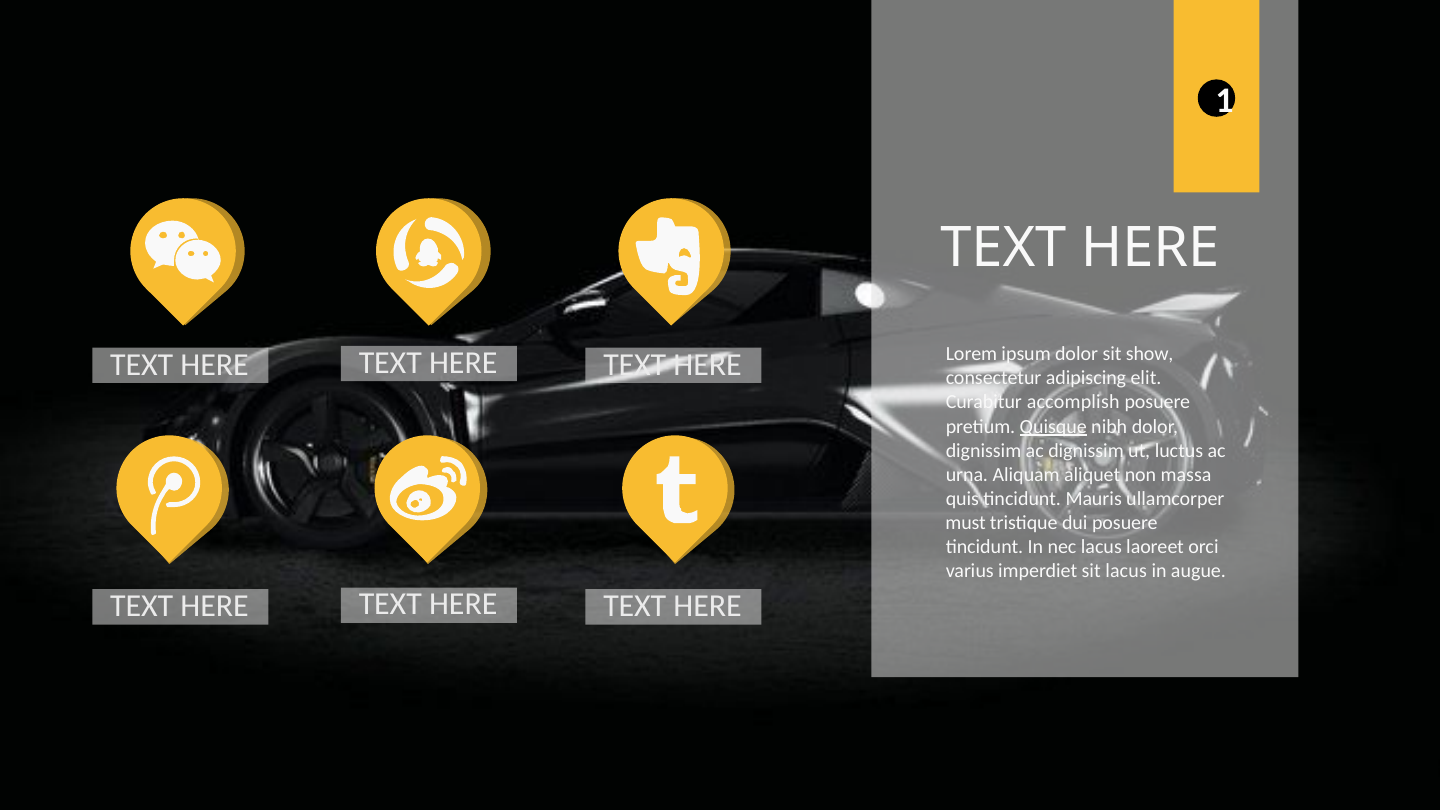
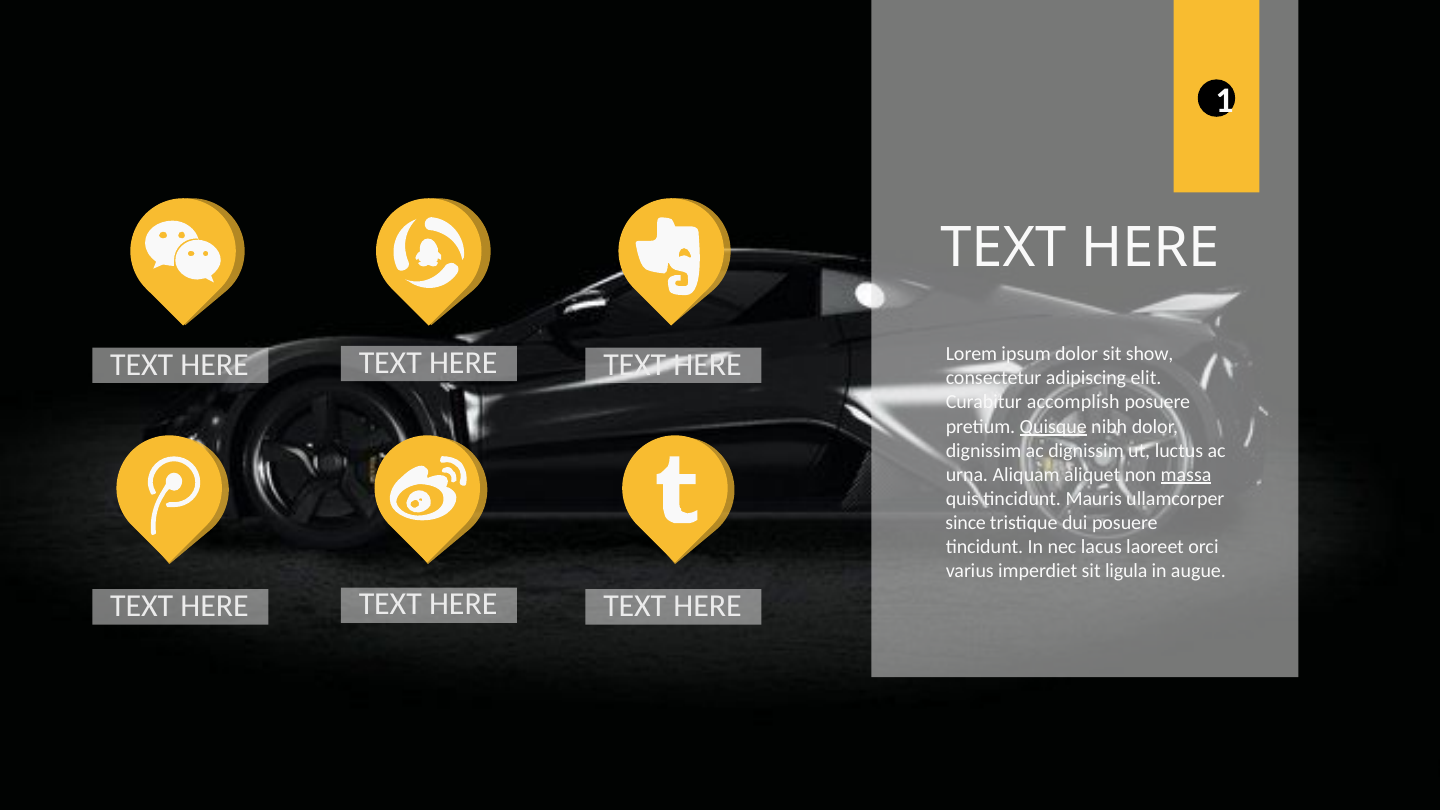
massa underline: none -> present
must: must -> since
sit lacus: lacus -> ligula
